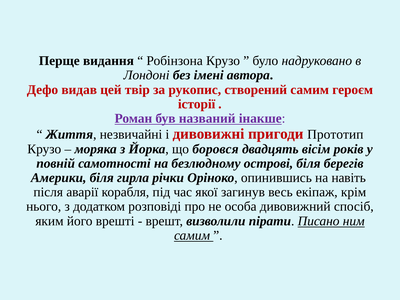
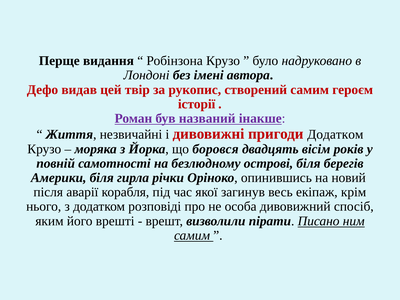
пригоди Прототип: Прототип -> Додатком
навіть: навіть -> новий
